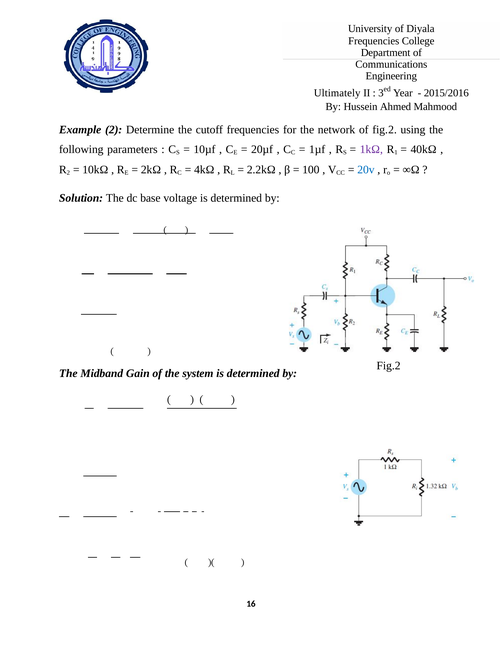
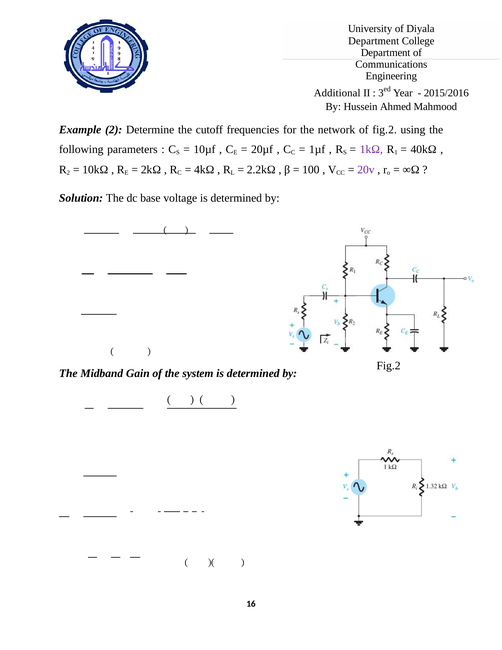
Frequencies at (374, 41): Frequencies -> Department
Ultimately: Ultimately -> Additional
20v colour: blue -> purple
